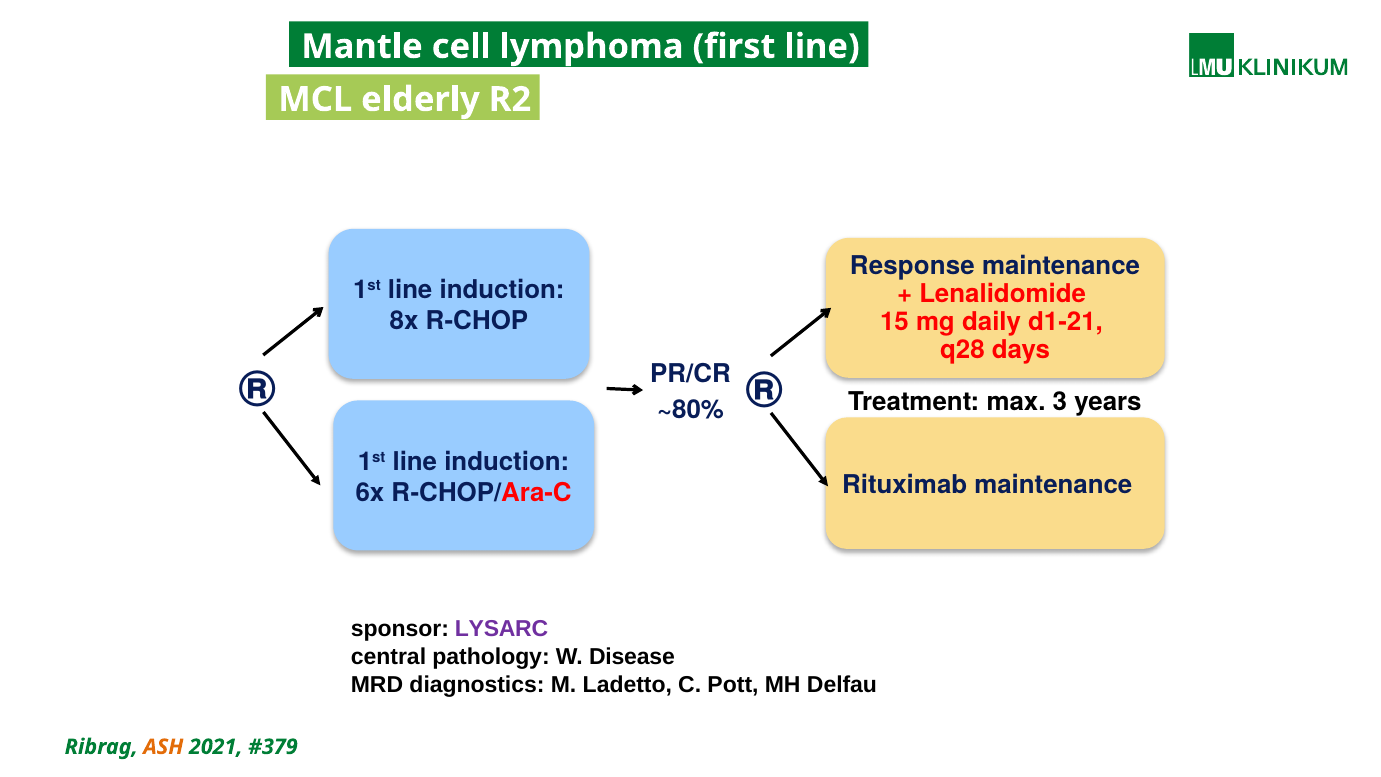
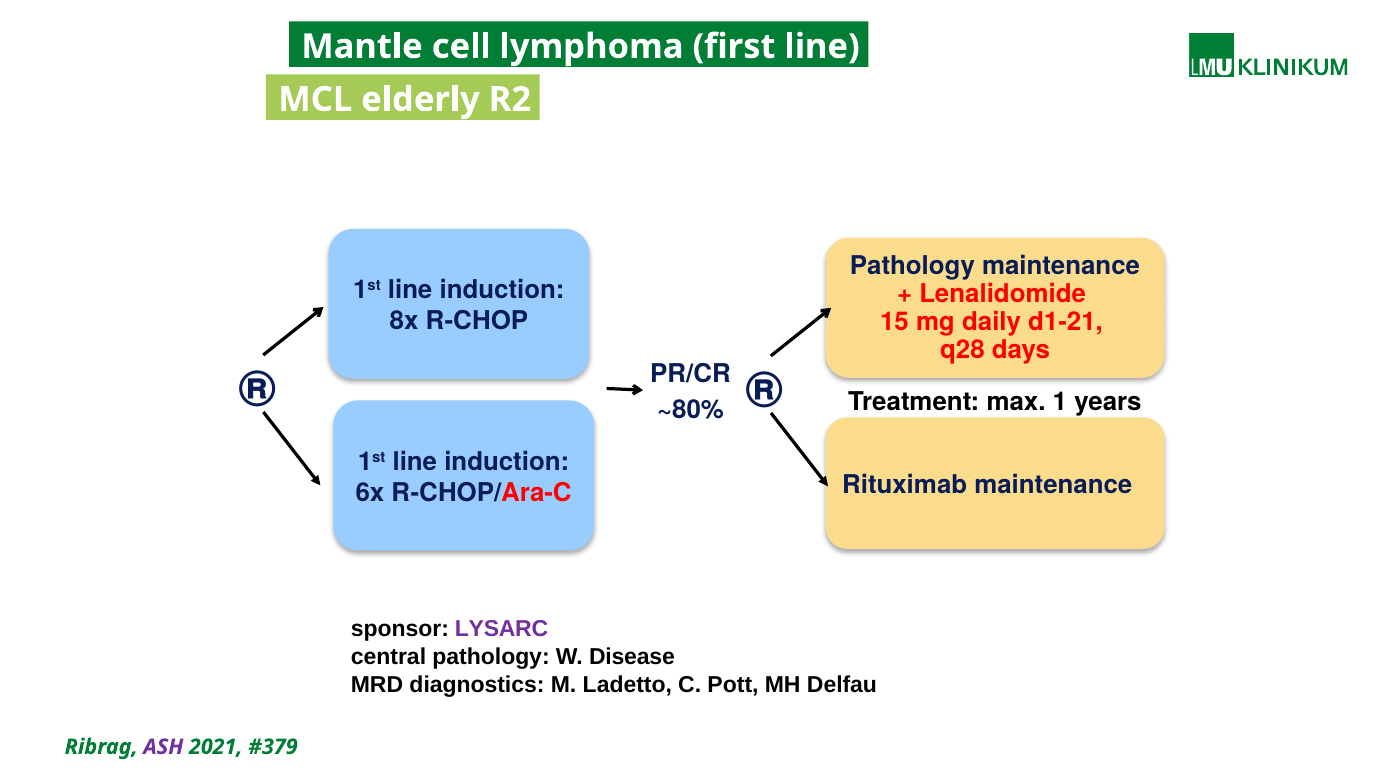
Response at (912, 266): Response -> Pathology
3: 3 -> 1
ASH colour: orange -> purple
